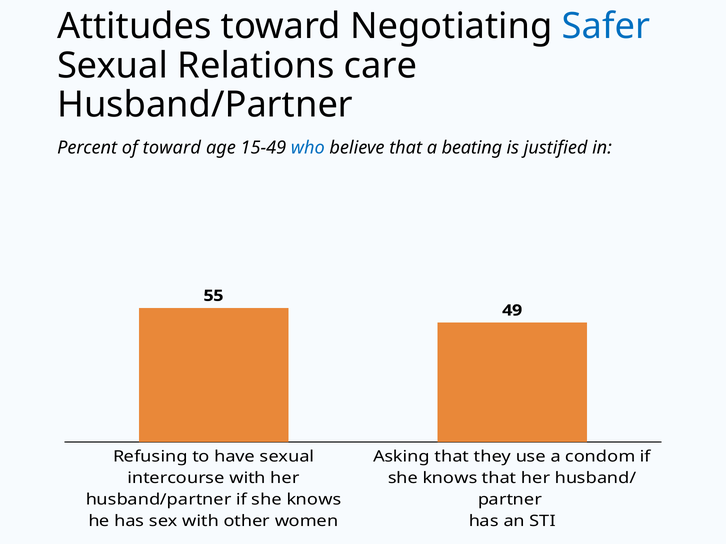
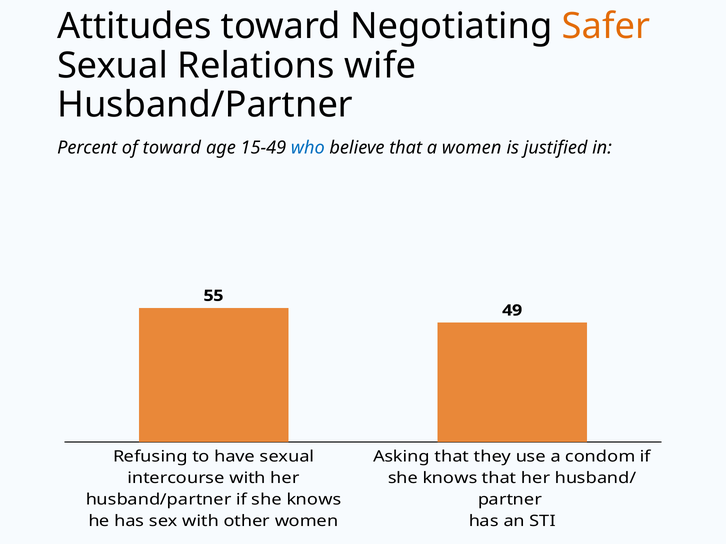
Safer colour: blue -> orange
care: care -> wife
a beating: beating -> women
